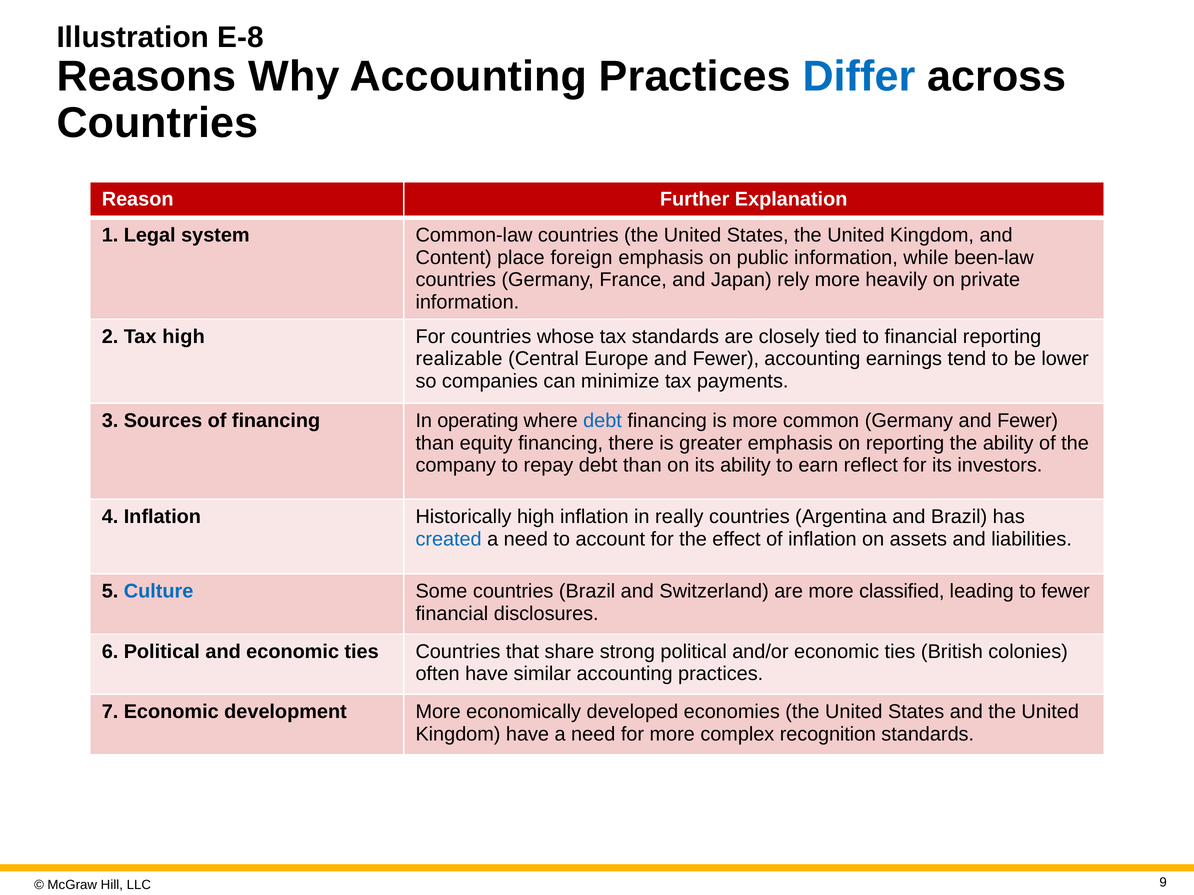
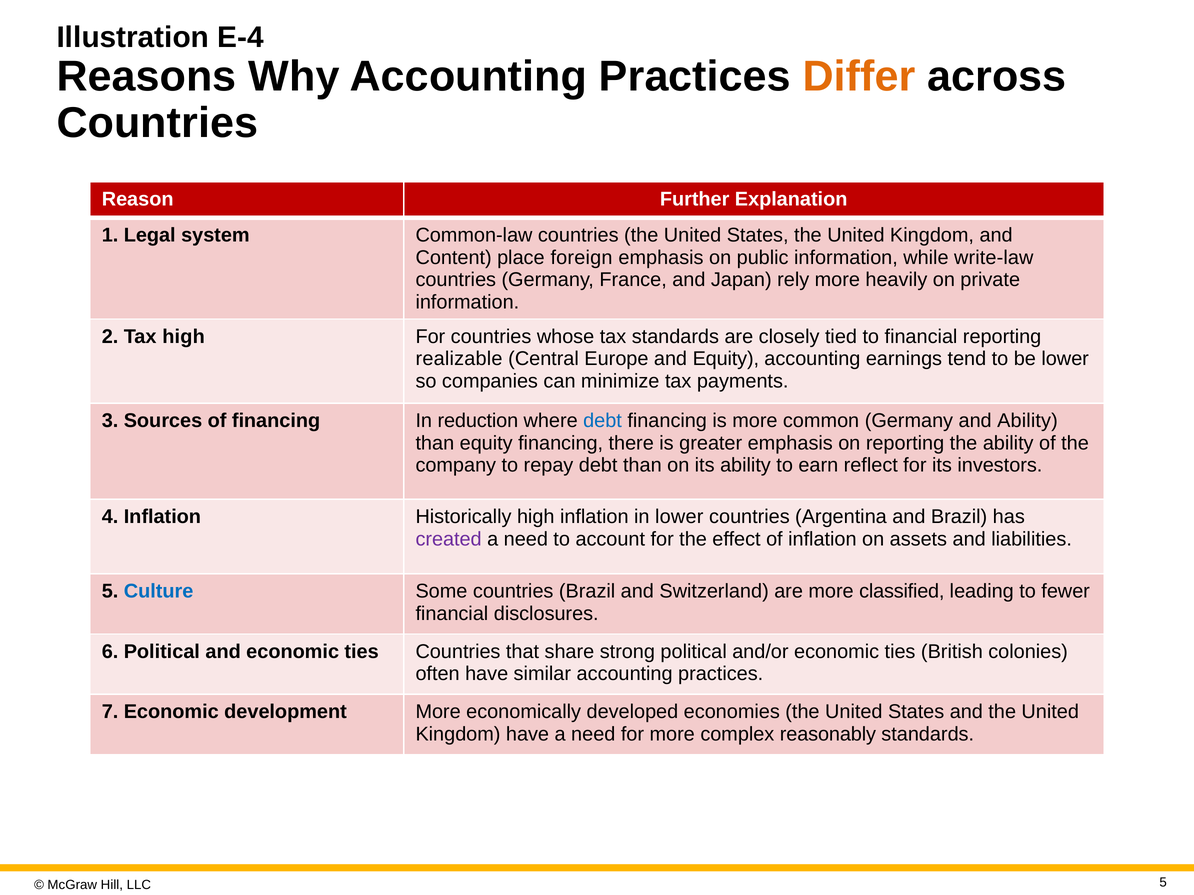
E-8: E-8 -> E-4
Differ colour: blue -> orange
been-law: been-law -> write-law
Europe and Fewer: Fewer -> Equity
operating: operating -> reduction
Germany and Fewer: Fewer -> Ability
in really: really -> lower
created colour: blue -> purple
recognition: recognition -> reasonably
9 at (1163, 883): 9 -> 5
